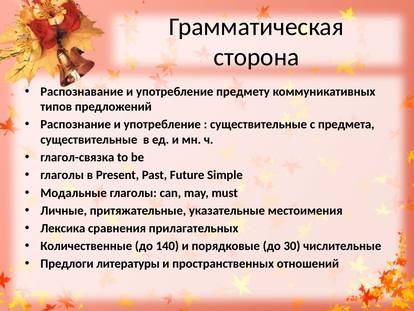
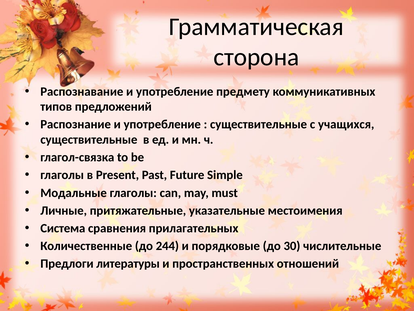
предмета: предмета -> учащихся
Лексика: Лексика -> Система
140: 140 -> 244
